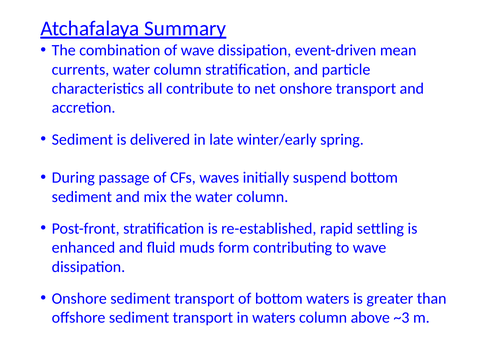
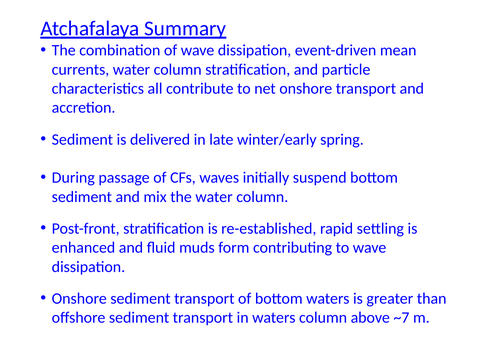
~3: ~3 -> ~7
